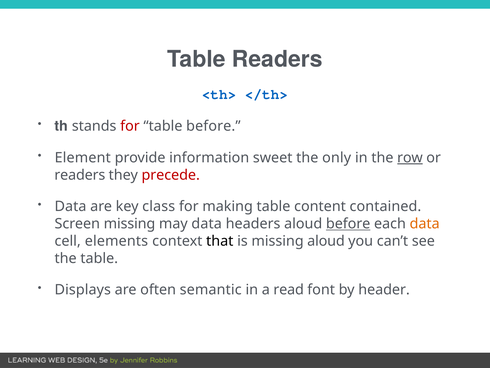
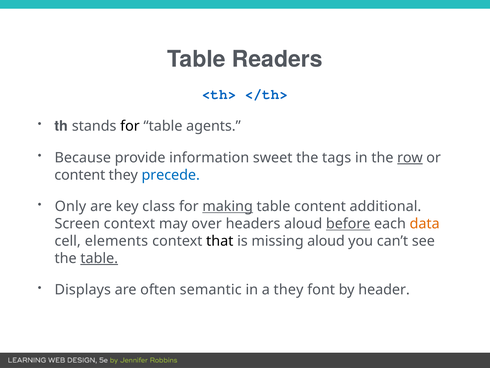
for at (130, 126) colour: red -> black
table before: before -> agents
Element: Element -> Because
only: only -> tags
readers at (80, 175): readers -> content
precede colour: red -> blue
Data at (71, 206): Data -> Only
making underline: none -> present
contained: contained -> additional
Screen missing: missing -> context
may data: data -> over
table at (99, 258) underline: none -> present
a read: read -> they
